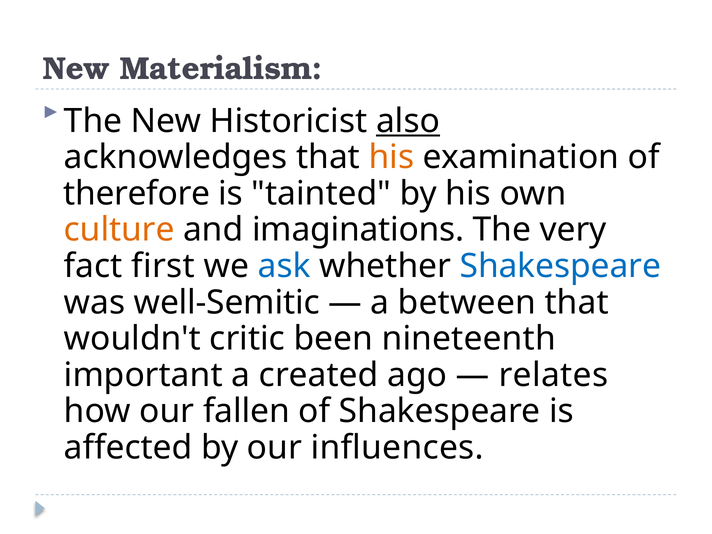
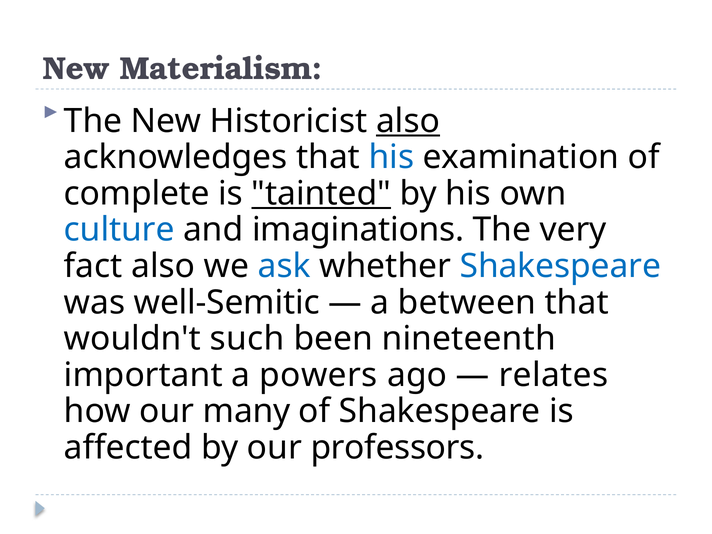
his at (391, 157) colour: orange -> blue
therefore: therefore -> complete
tainted underline: none -> present
culture colour: orange -> blue
fact first: first -> also
critic: critic -> such
created: created -> powers
fallen: fallen -> many
influences: influences -> professors
